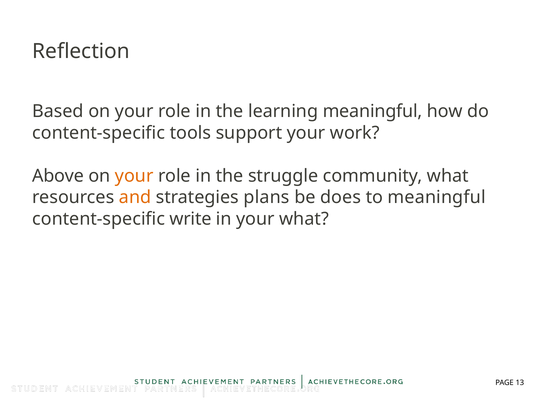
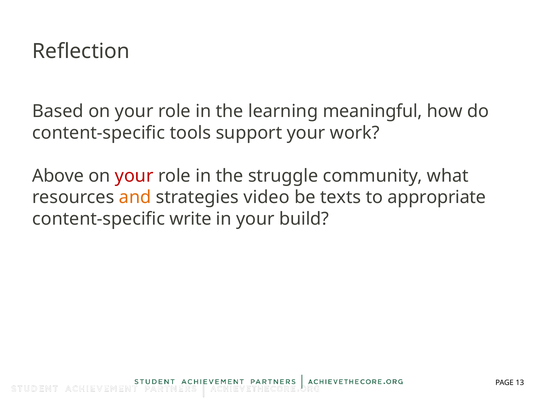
your at (134, 176) colour: orange -> red
plans: plans -> video
does: does -> texts
to meaningful: meaningful -> appropriate
your what: what -> build
